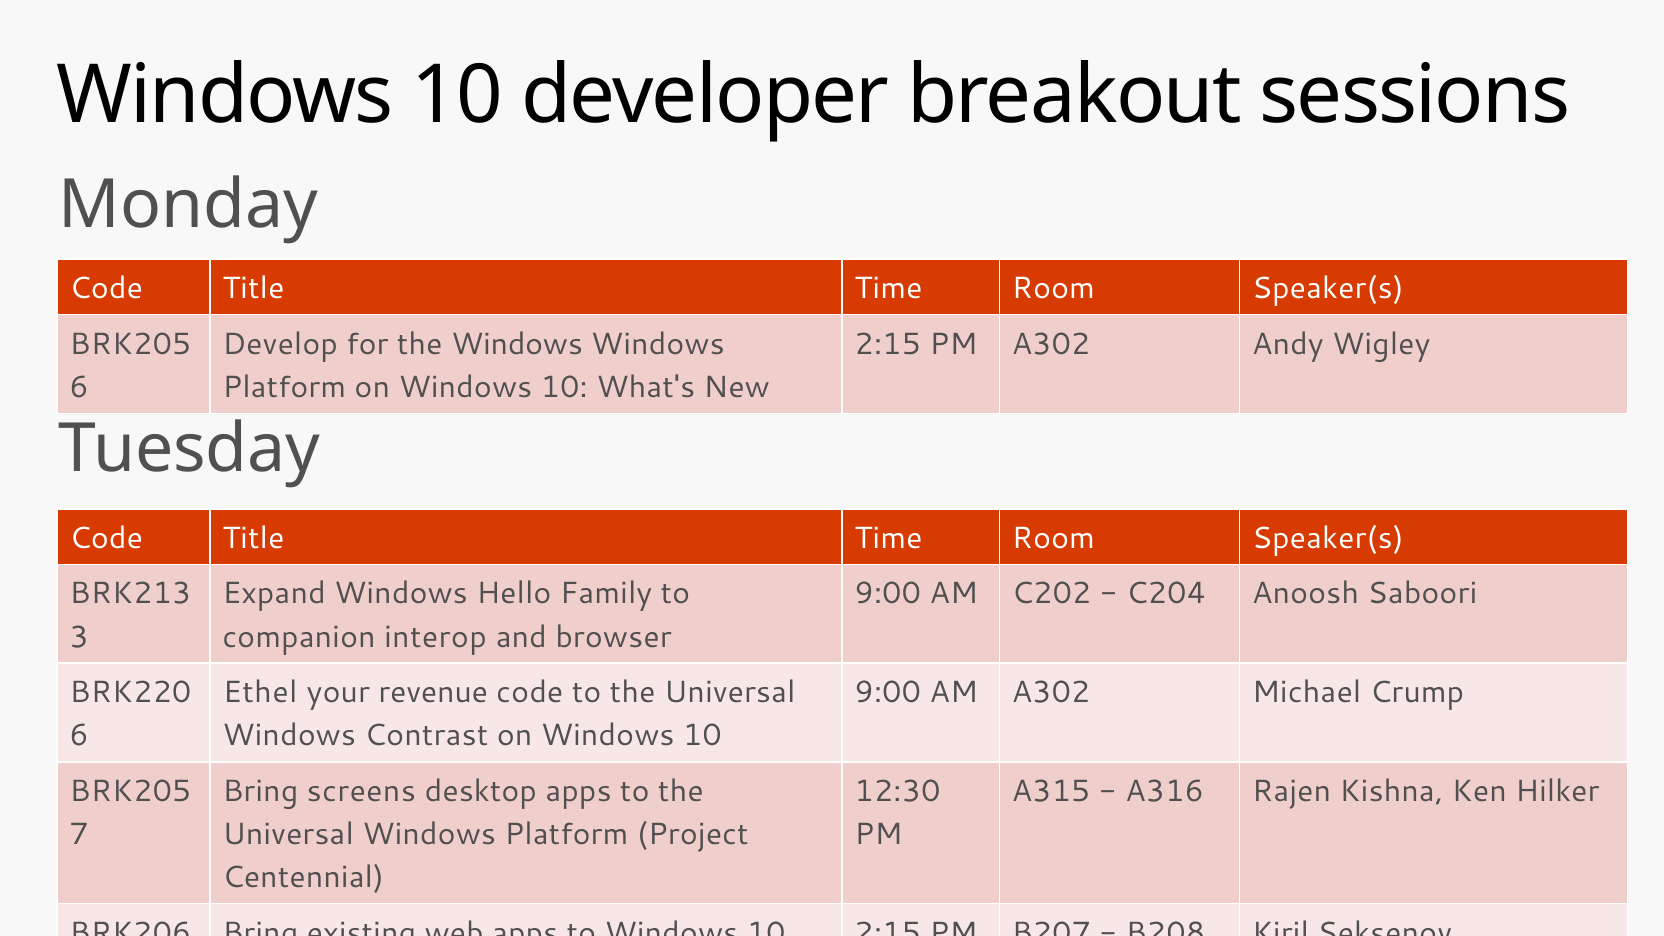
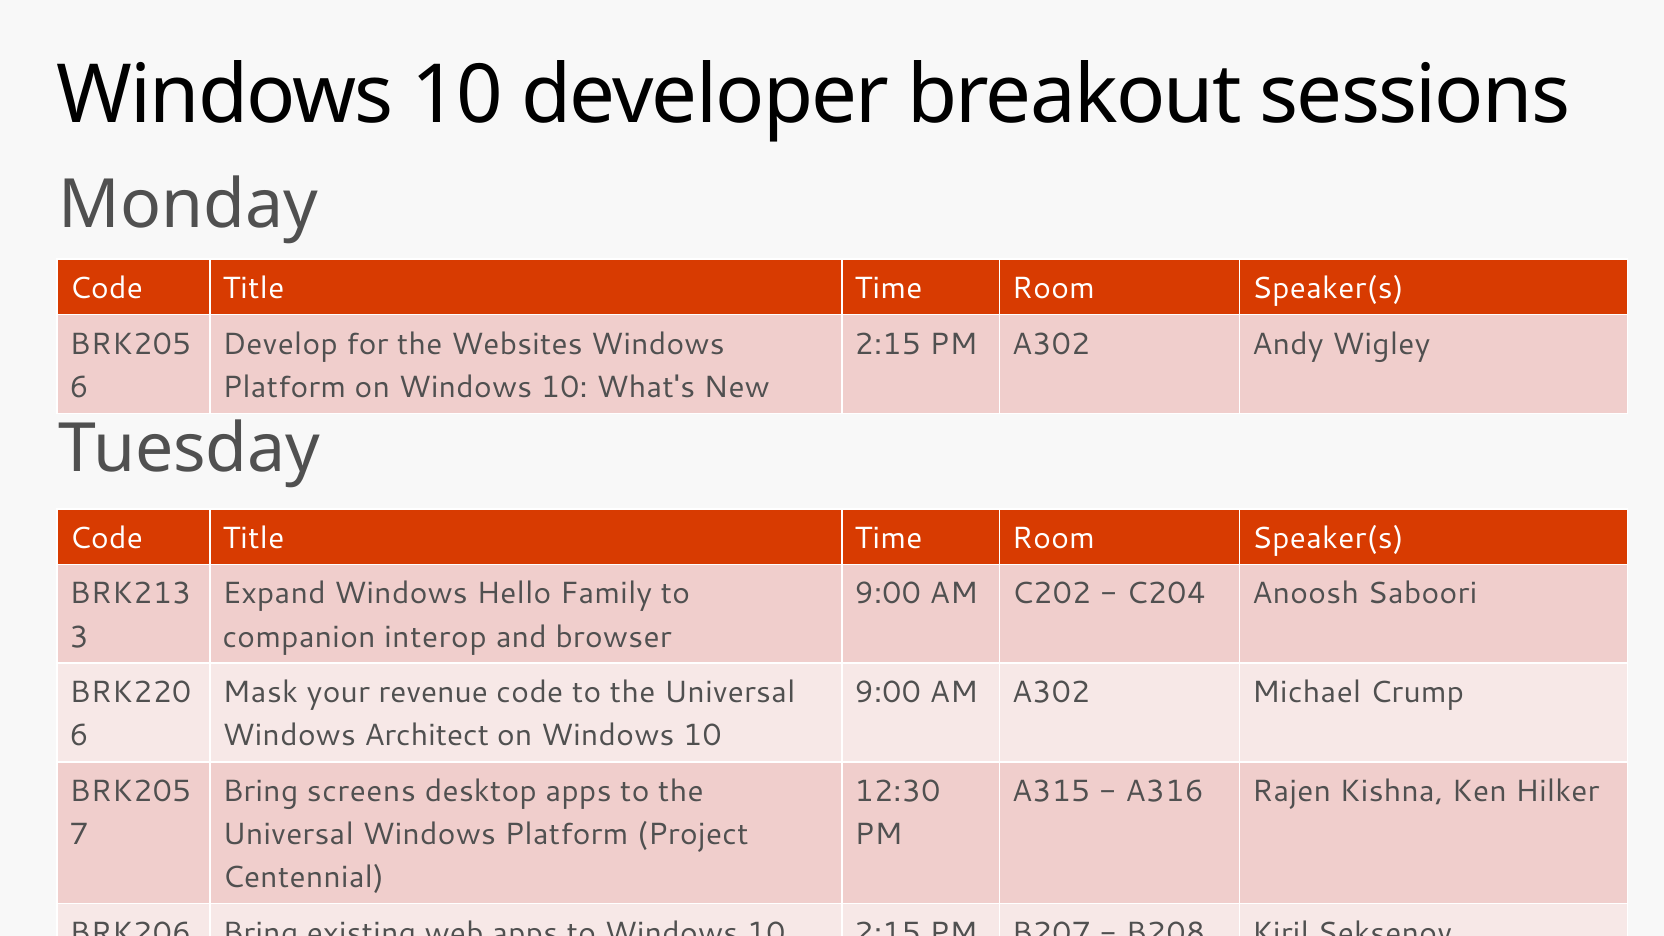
the Windows: Windows -> Websites
Ethel: Ethel -> Mask
Contrast: Contrast -> Architect
